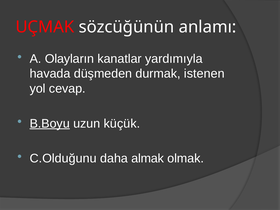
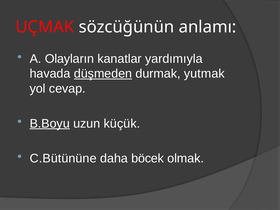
düşmeden underline: none -> present
istenen: istenen -> yutmak
C.Olduğunu: C.Olduğunu -> C.Bütününe
almak: almak -> böcek
